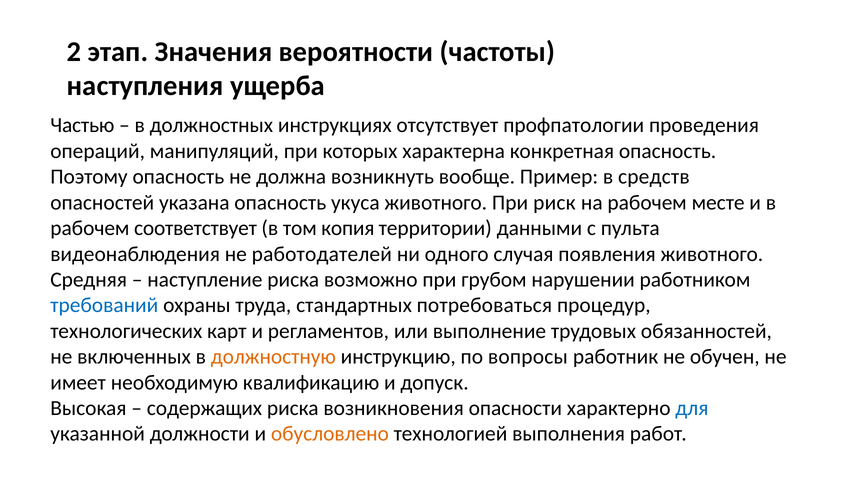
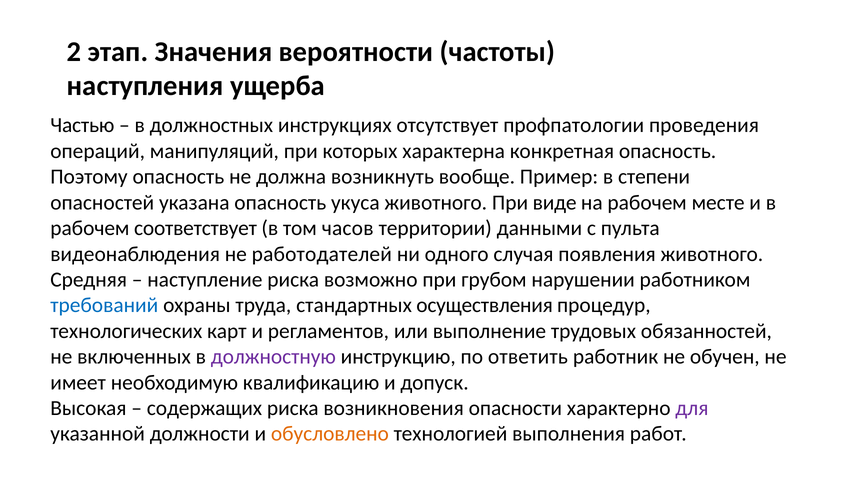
средств: средств -> степени
риск: риск -> виде
копия: копия -> часов
потребоваться: потребоваться -> осуществления
должностную colour: orange -> purple
вопросы: вопросы -> ответить
для colour: blue -> purple
